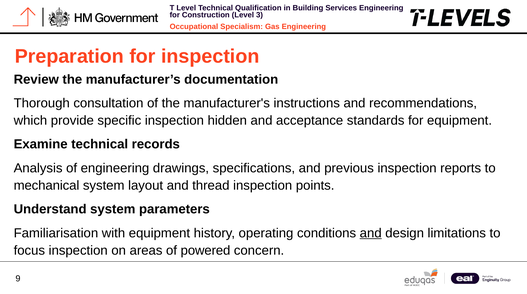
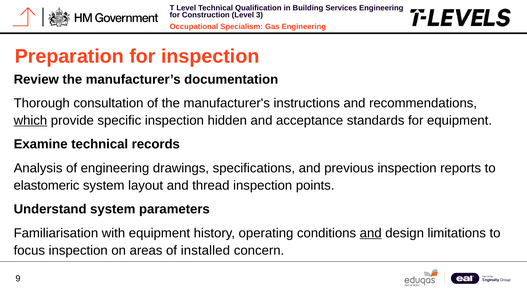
which underline: none -> present
mechanical: mechanical -> elastomeric
powered: powered -> installed
